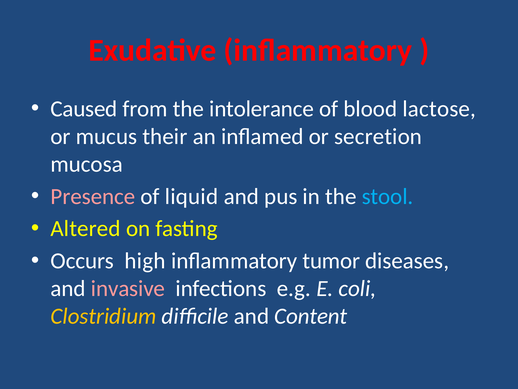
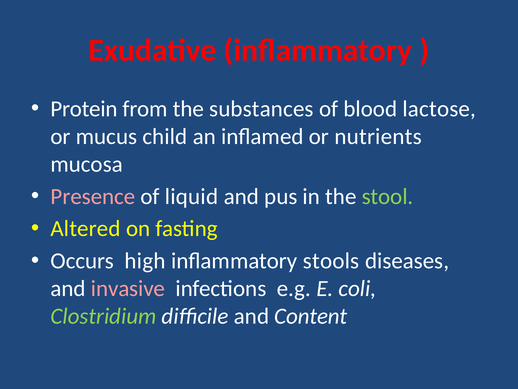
Caused: Caused -> Protein
intolerance: intolerance -> substances
their: their -> child
secretion: secretion -> nutrients
stool colour: light blue -> light green
tumor: tumor -> stools
Clostridium colour: yellow -> light green
